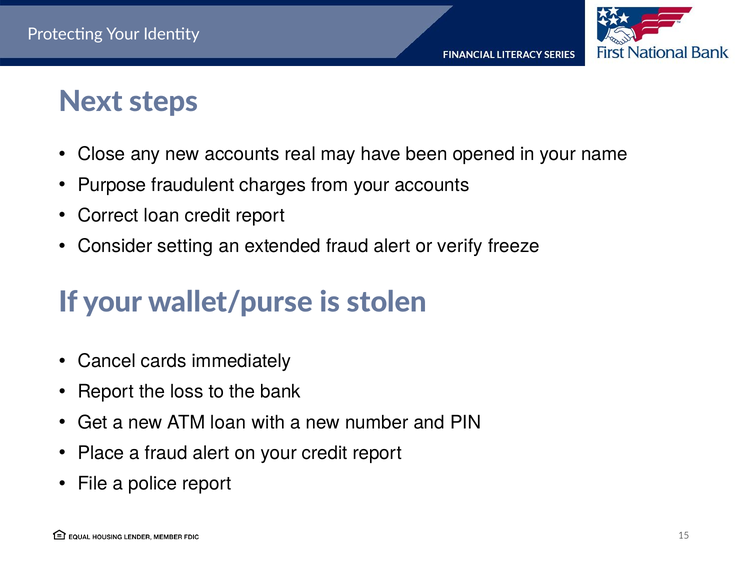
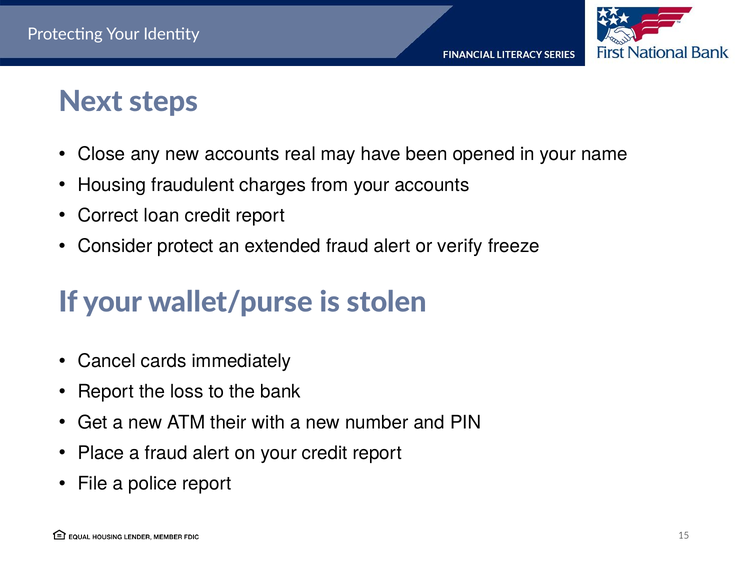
Purpose: Purpose -> Housing
setting: setting -> protect
ATM loan: loan -> their
